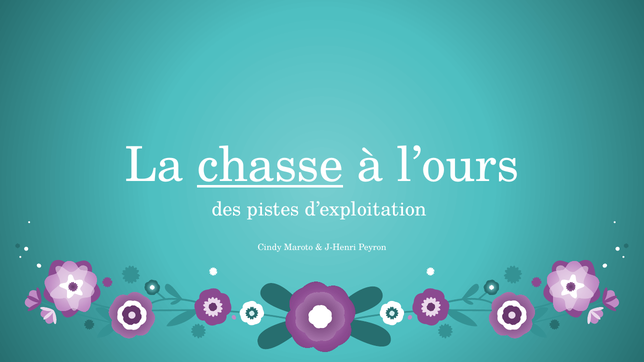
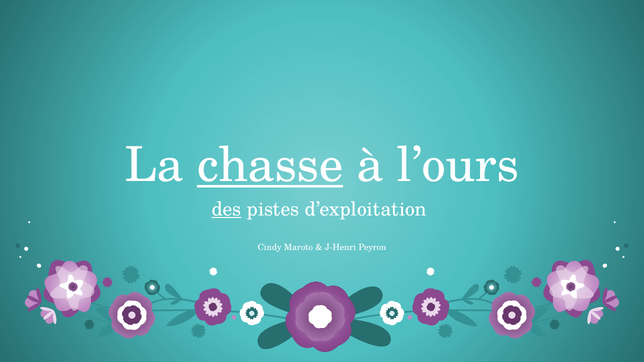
des underline: none -> present
